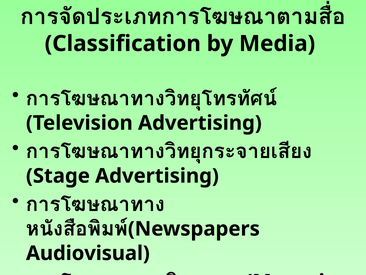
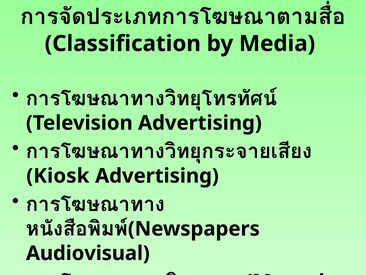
Stage: Stage -> Kiosk
